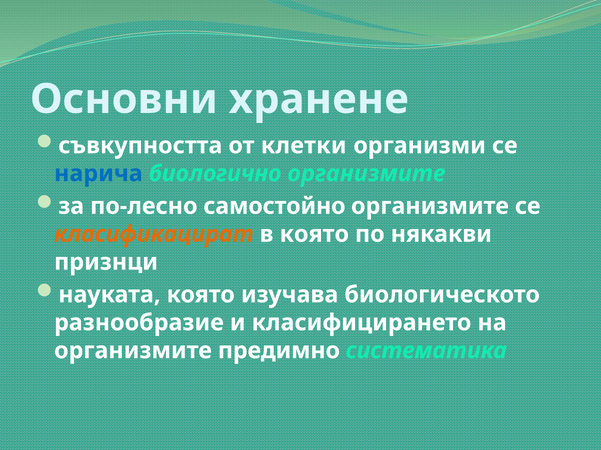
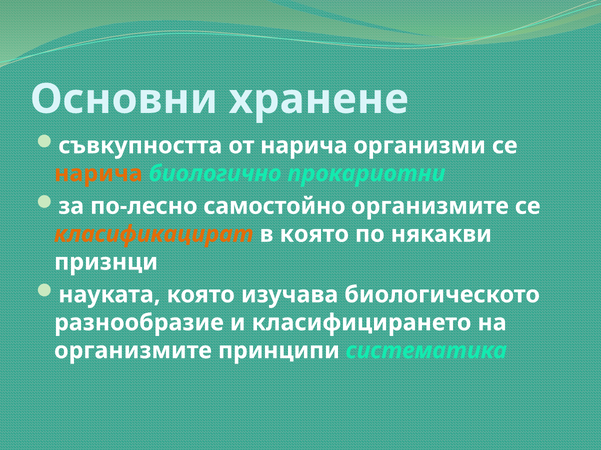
от клетки: клетки -> нарича
нарича at (98, 174) colour: blue -> orange
биологично организмите: организмите -> прокариотни
предимно: предимно -> принципи
